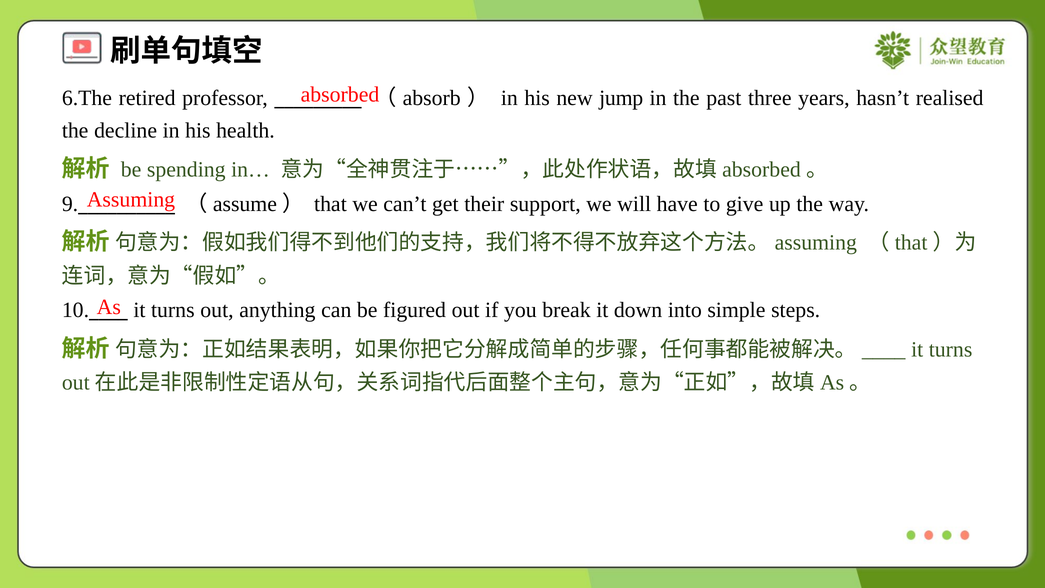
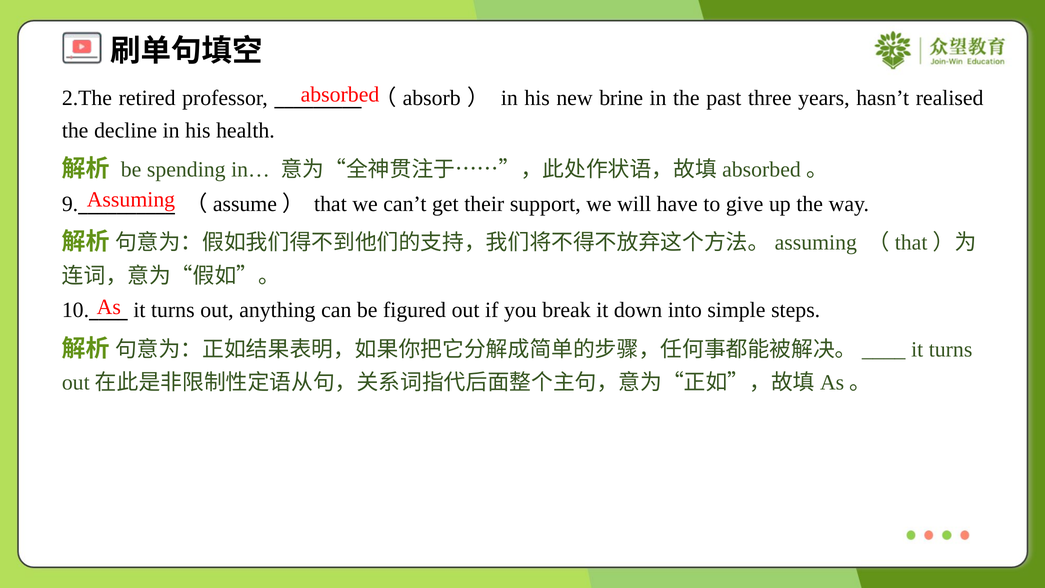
6.The: 6.The -> 2.The
jump: jump -> brine
